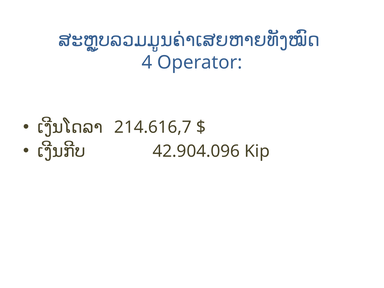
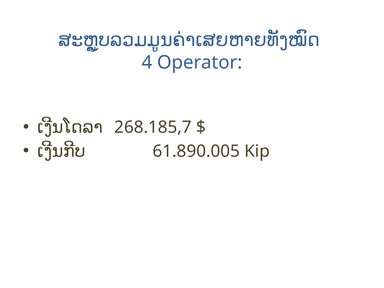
214.616,7: 214.616,7 -> 268.185,7
42.904.096: 42.904.096 -> 61.890.005
